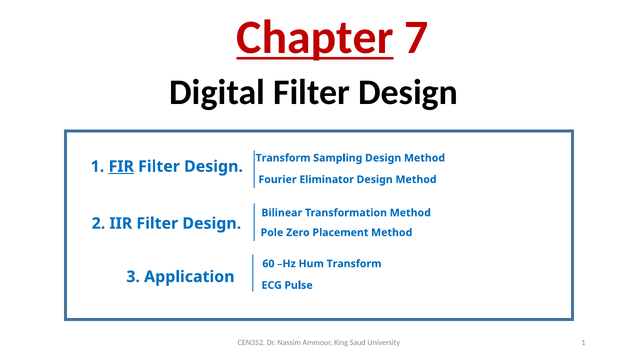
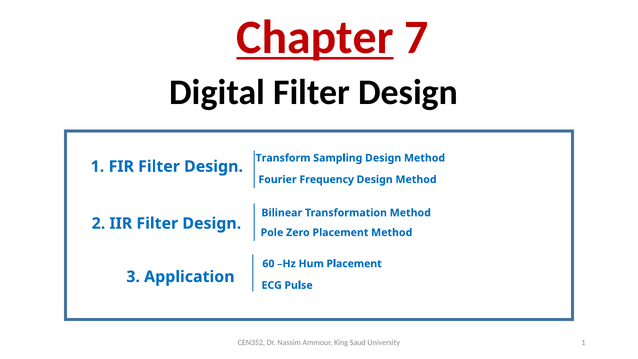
FIR underline: present -> none
Eliminator: Eliminator -> Frequency
Hum Transform: Transform -> Placement
